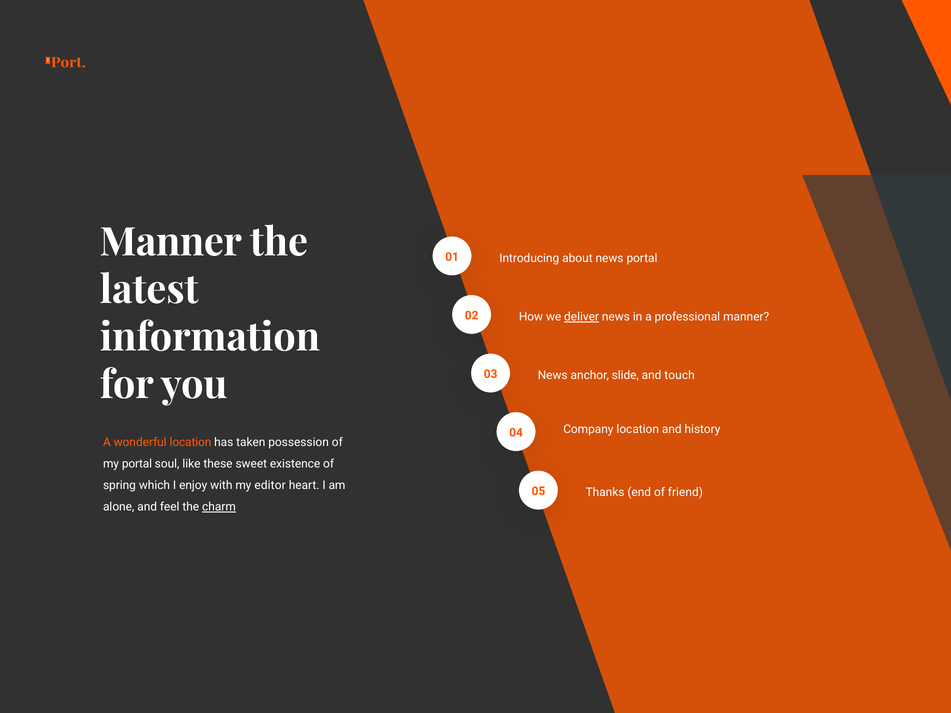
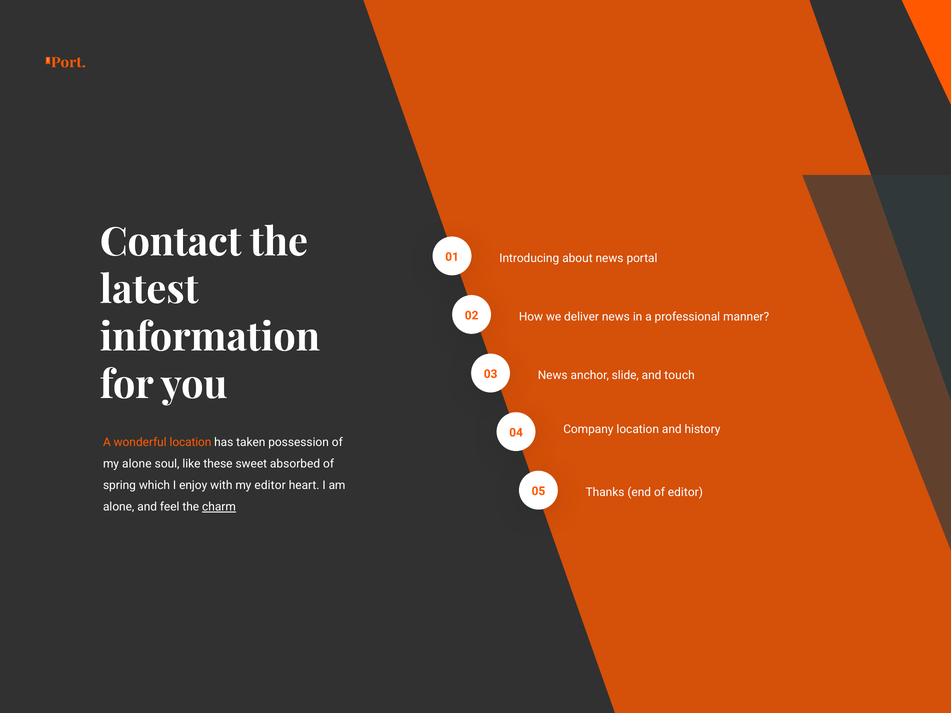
Manner at (171, 242): Manner -> Contact
deliver underline: present -> none
my portal: portal -> alone
existence: existence -> absorbed
of friend: friend -> editor
